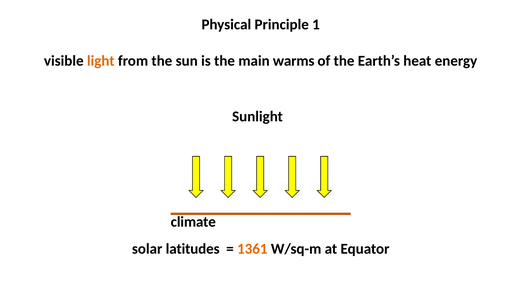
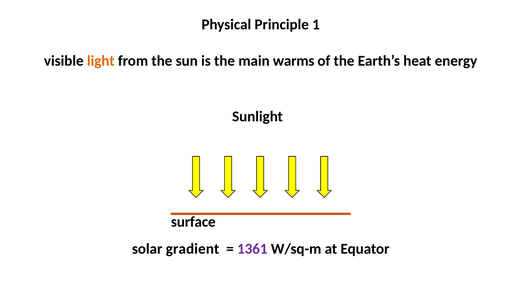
climate: climate -> surface
latitudes: latitudes -> gradient
1361 colour: orange -> purple
